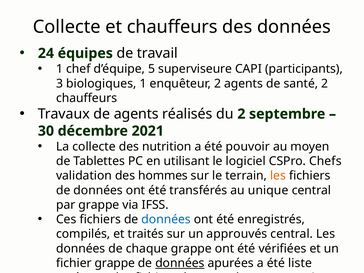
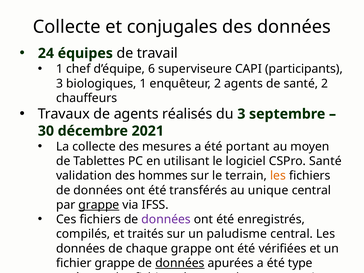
et chauffeurs: chauffeurs -> conjugales
5: 5 -> 6
du 2: 2 -> 3
nutrition: nutrition -> mesures
pouvoir: pouvoir -> portant
CSPro Chefs: Chefs -> Santé
grappe at (99, 205) underline: none -> present
données at (166, 219) colour: blue -> purple
un approuvés: approuvés -> paludisme
liste: liste -> type
